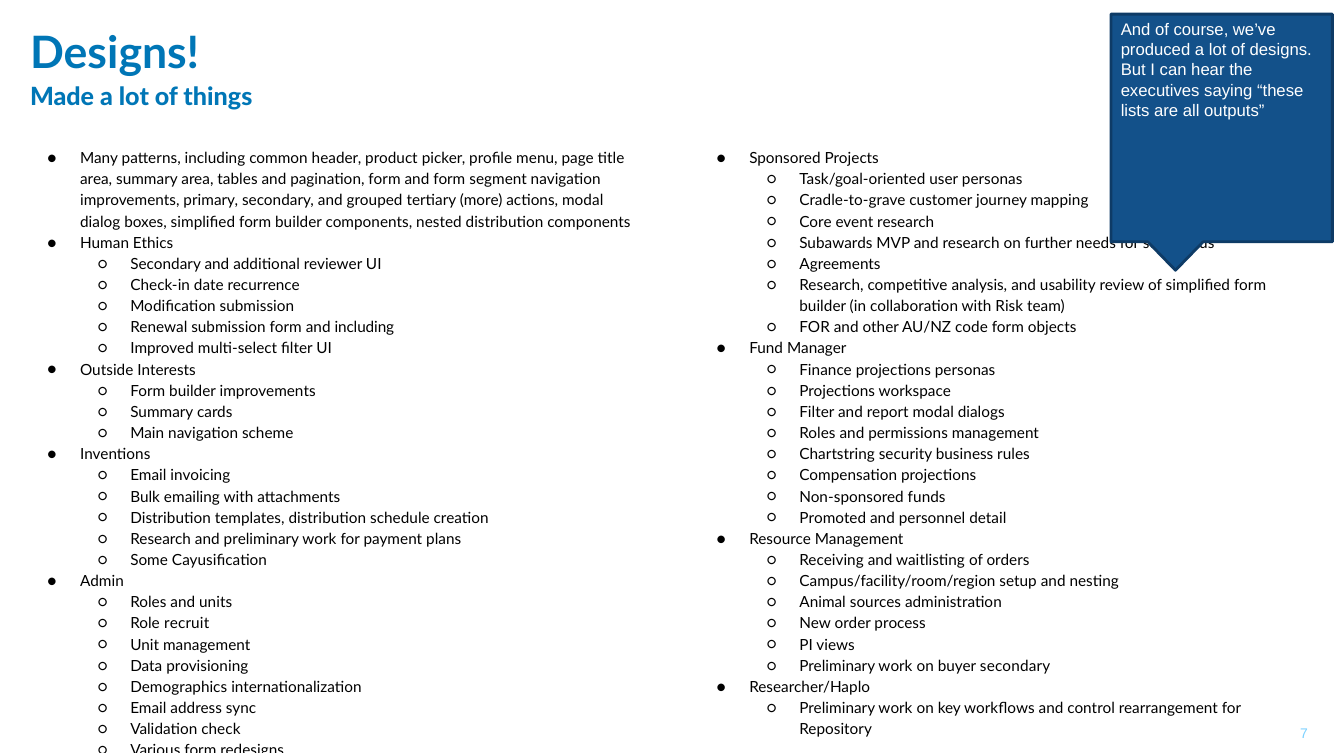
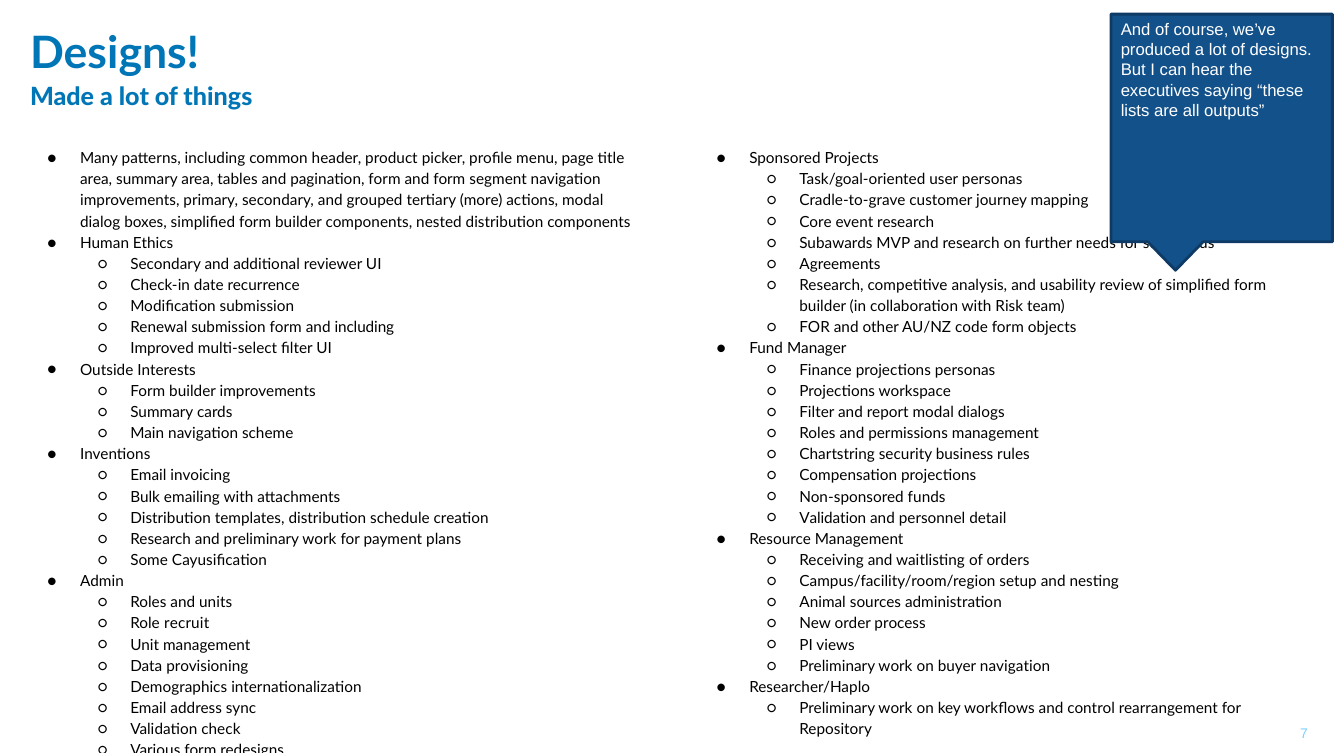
Promoted at (833, 518): Promoted -> Validation
buyer secondary: secondary -> navigation
